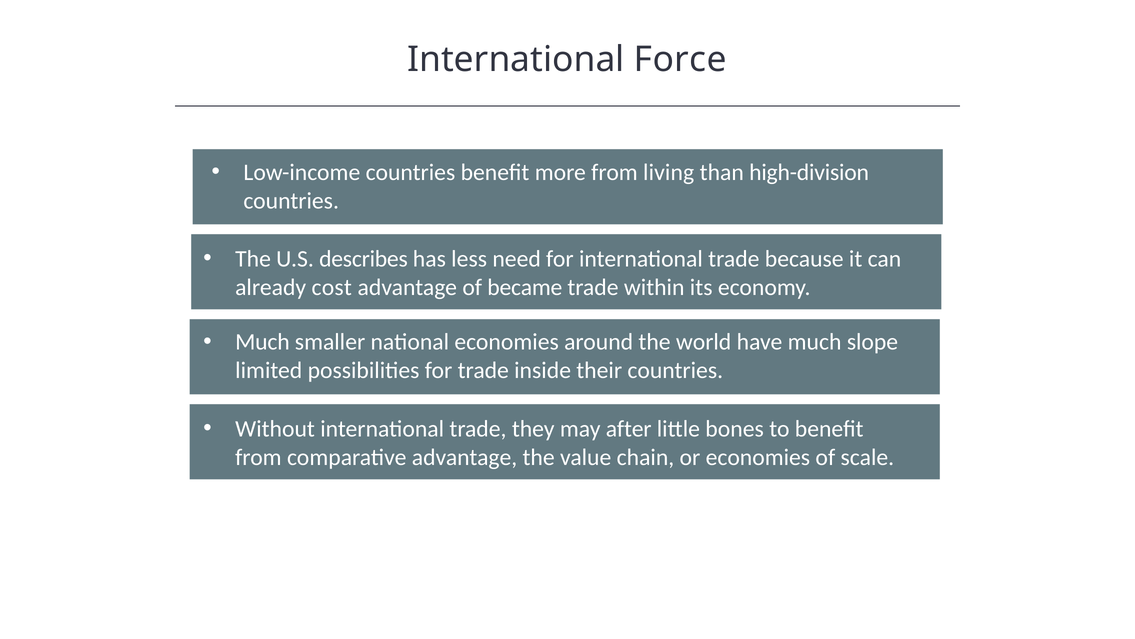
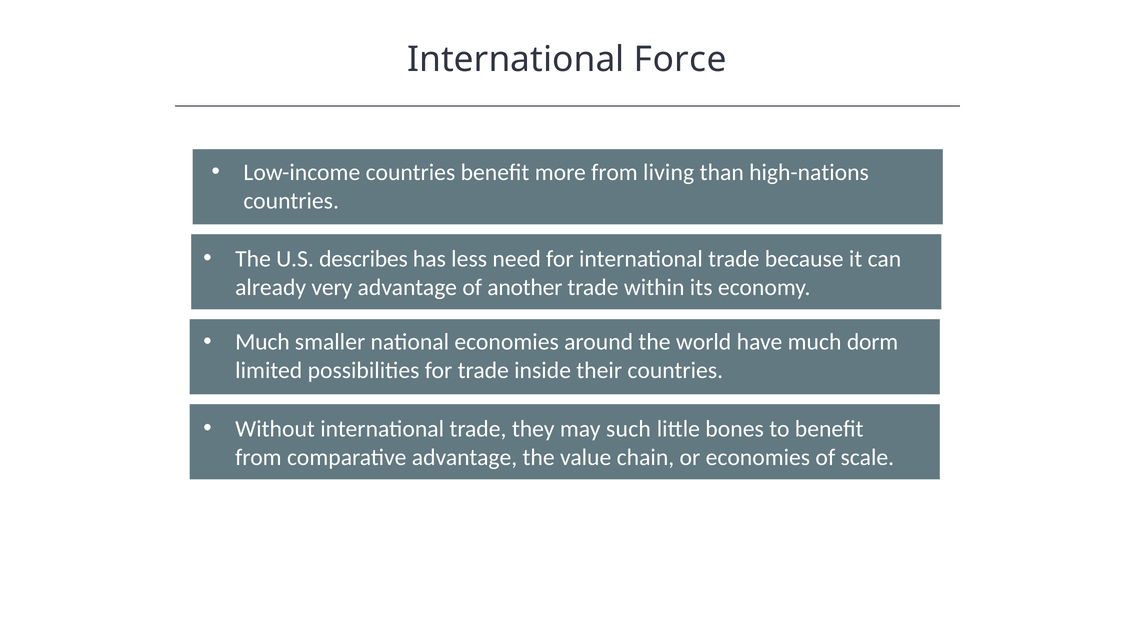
high-division: high-division -> high-nations
cost: cost -> very
became: became -> another
slope: slope -> dorm
after: after -> such
